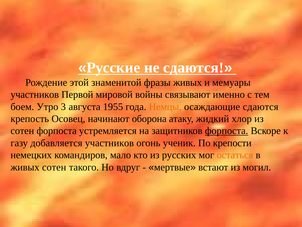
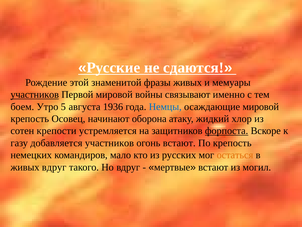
участников at (35, 94) underline: none -> present
3: 3 -> 5
1955: 1955 -> 1936
Немцы colour: orange -> blue
осаждающие сдаются: сдаются -> мировой
сотен форпоста: форпоста -> крепости
огонь ученик: ученик -> встают
По крепости: крепости -> крепость
живых сотен: сотен -> вдруг
